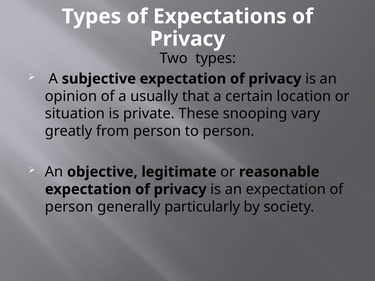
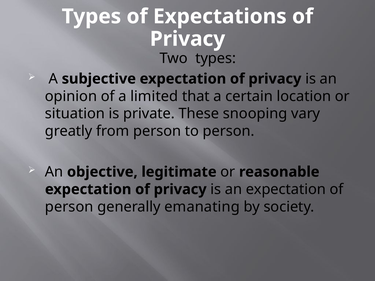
usually: usually -> limited
particularly: particularly -> emanating
